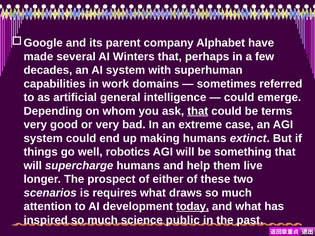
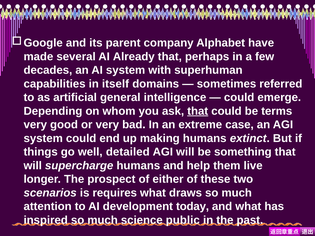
Winters: Winters -> Already
work: work -> itself
robotics: robotics -> detailed
today underline: present -> none
